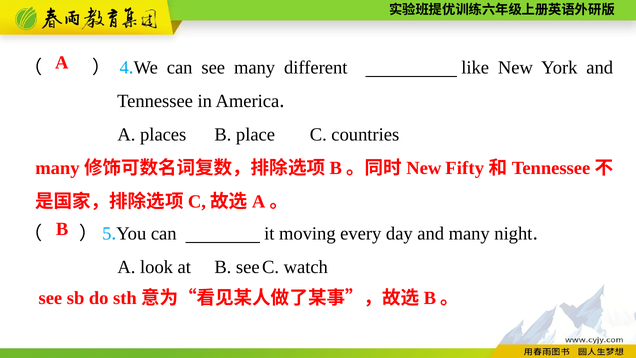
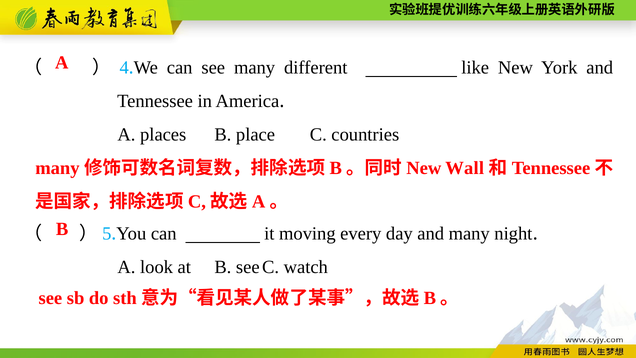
Fifty: Fifty -> Wall
